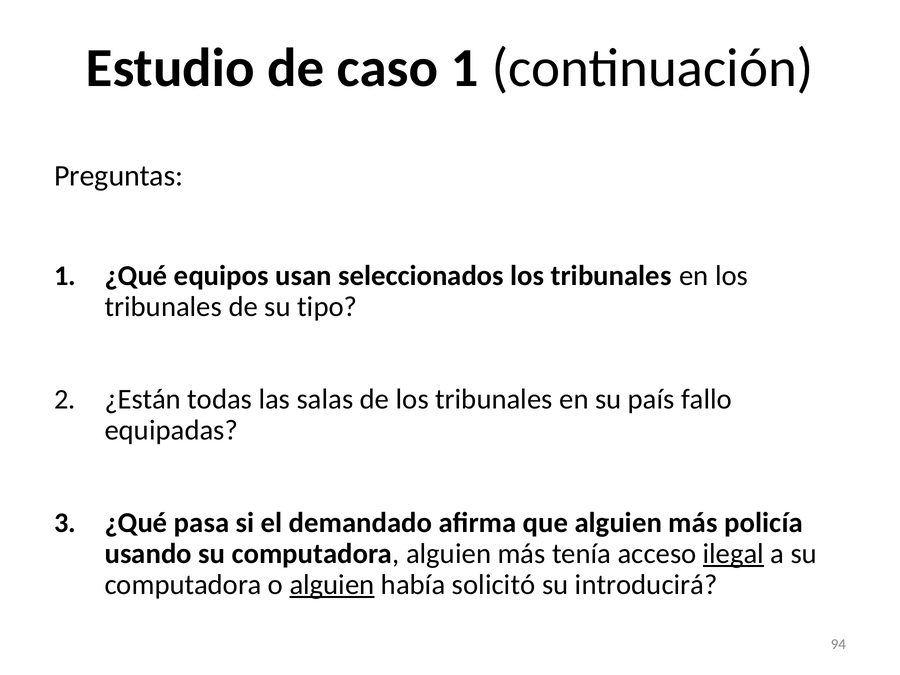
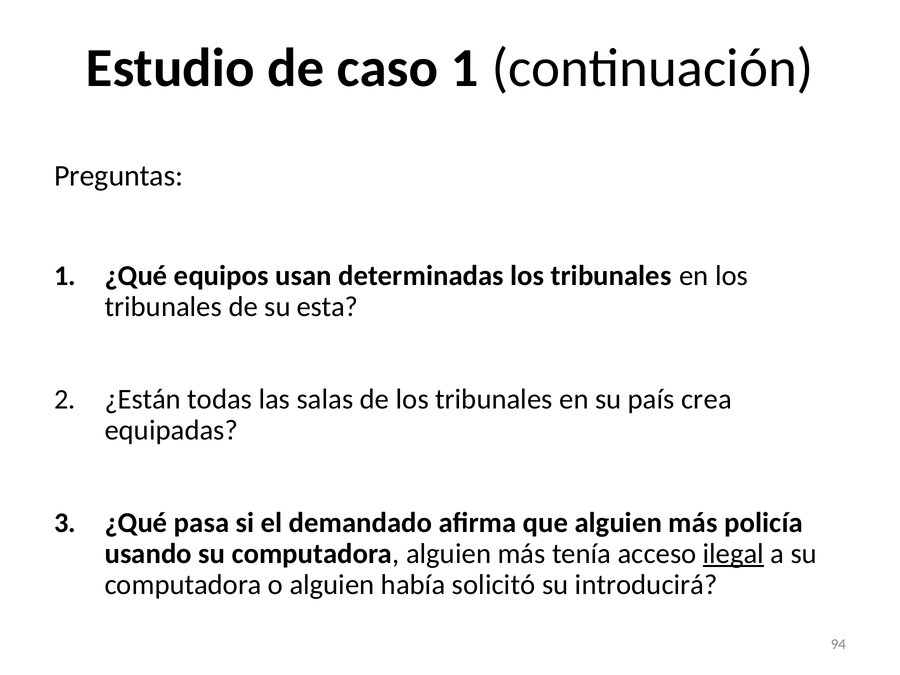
seleccionados: seleccionados -> determinadas
tipo: tipo -> esta
fallo: fallo -> crea
alguien at (332, 585) underline: present -> none
